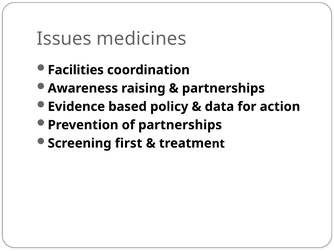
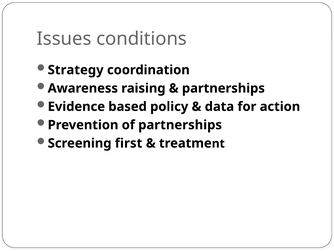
medicines: medicines -> conditions
Facilities: Facilities -> Strategy
